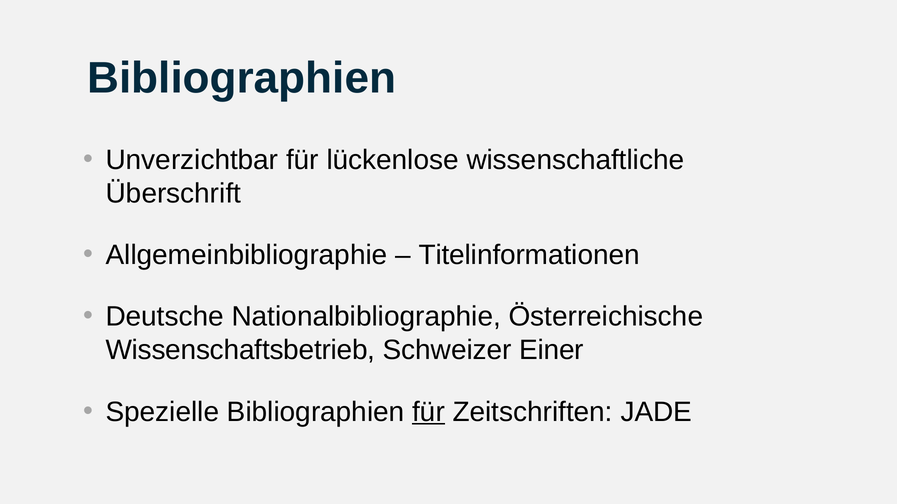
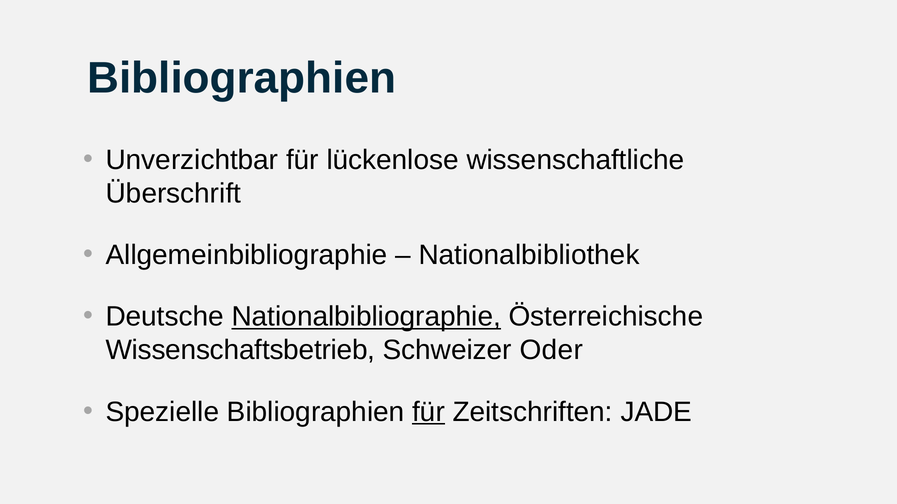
Titelinformationen: Titelinformationen -> Nationalbibliothek
Nationalbibliographie underline: none -> present
Einer: Einer -> Oder
